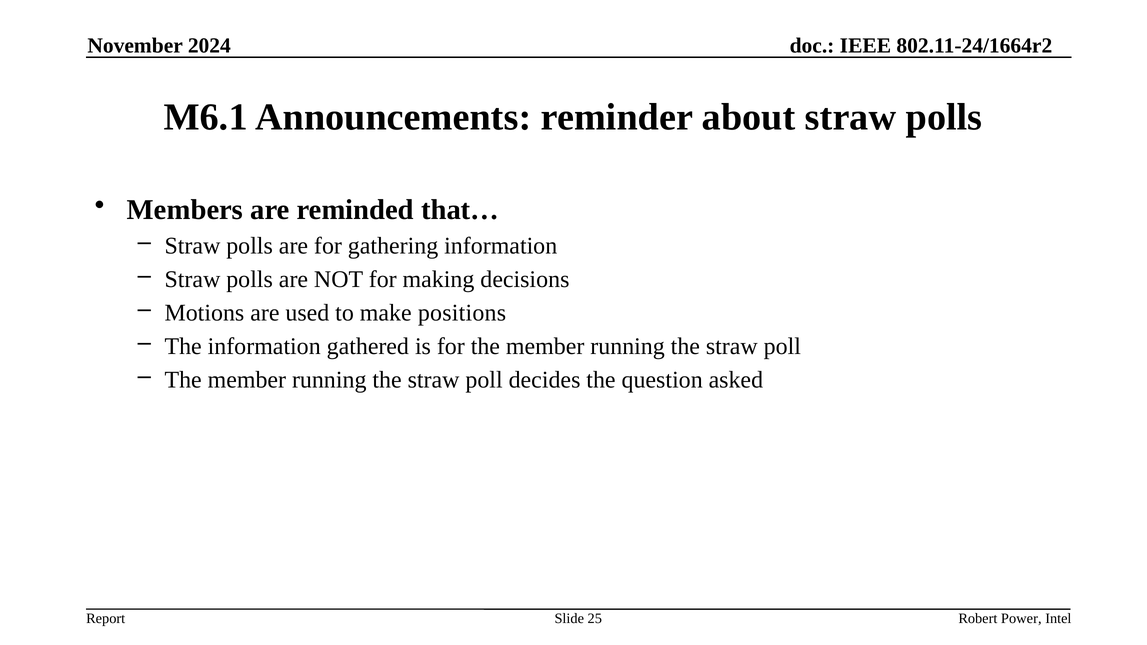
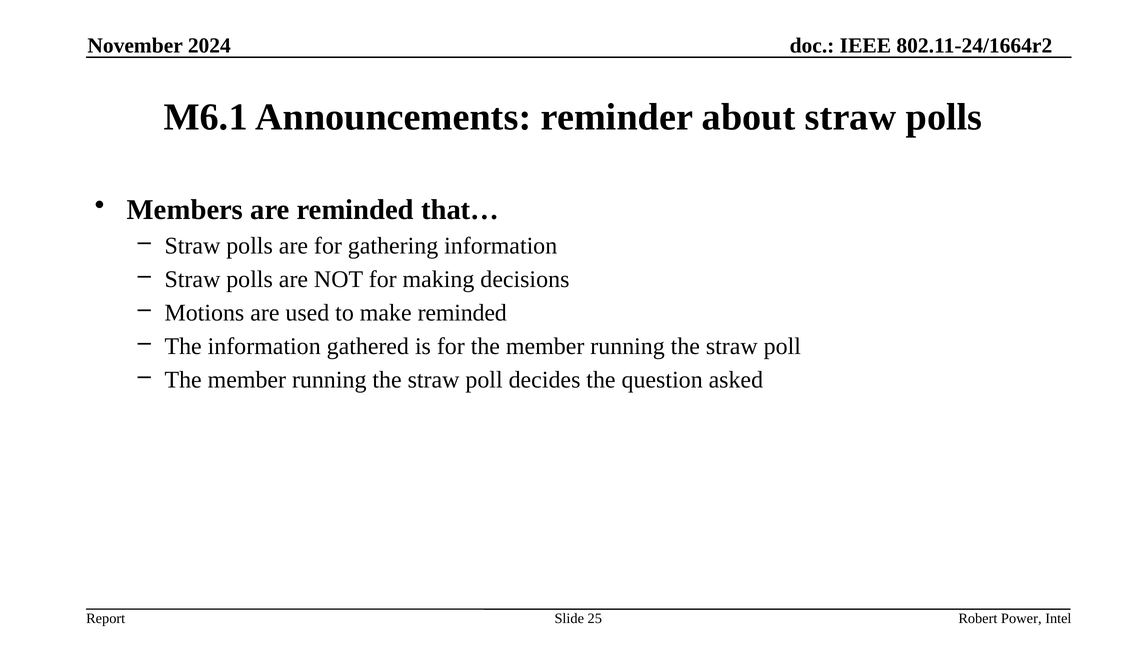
make positions: positions -> reminded
